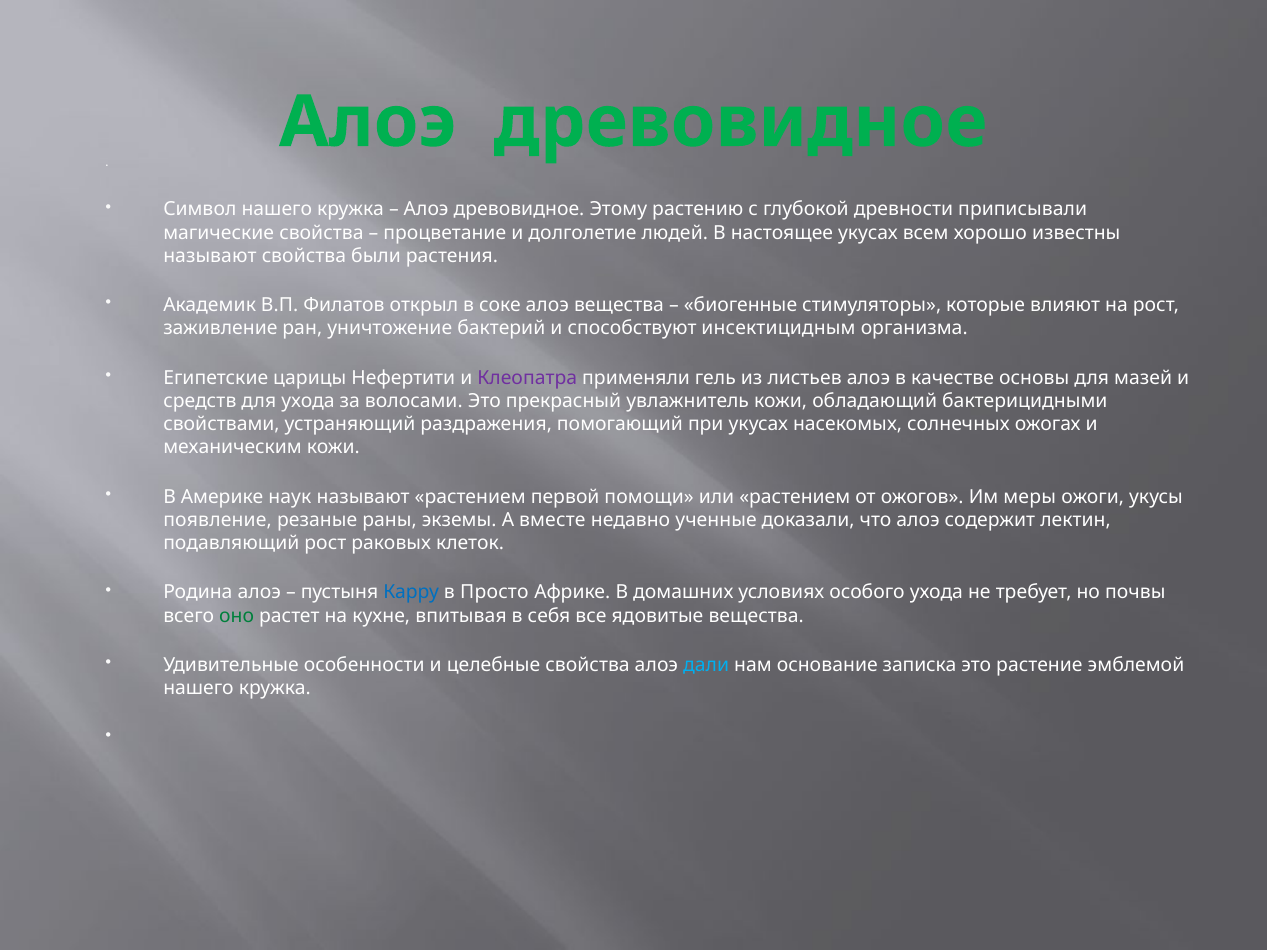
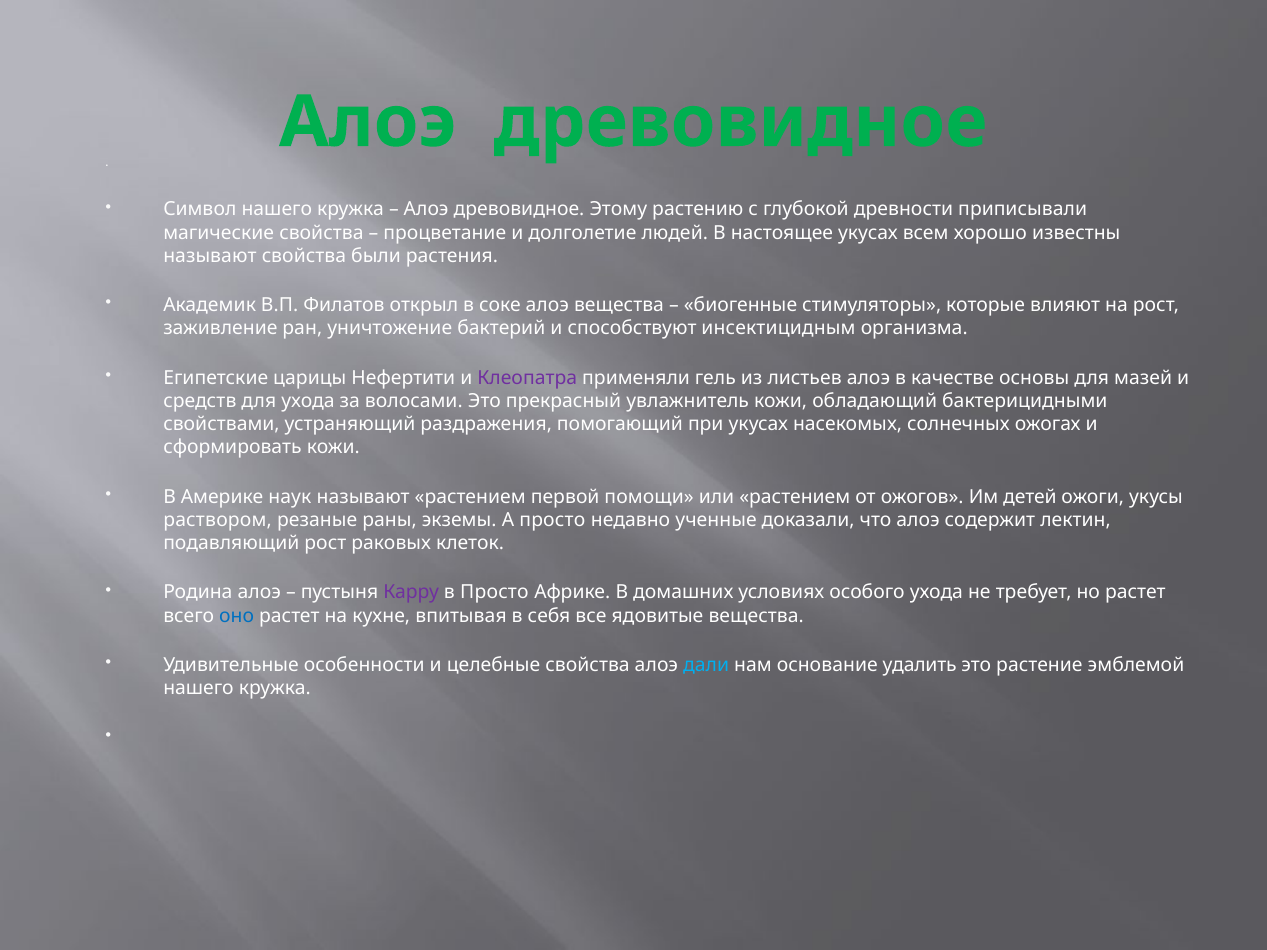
механическим: механическим -> сформировать
меры: меры -> детей
появление: появление -> раствором
А вместе: вместе -> просто
Карру colour: blue -> purple
но почвы: почвы -> растет
оно colour: green -> blue
записка: записка -> удалить
